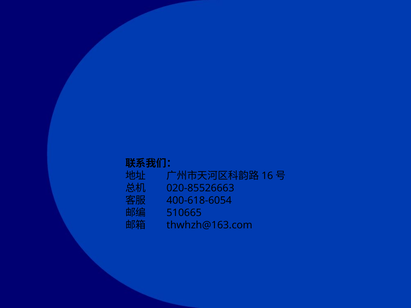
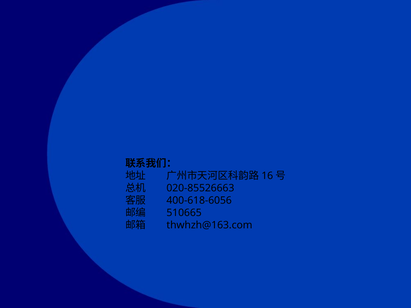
400-618-6054: 400-618-6054 -> 400-618-6056
